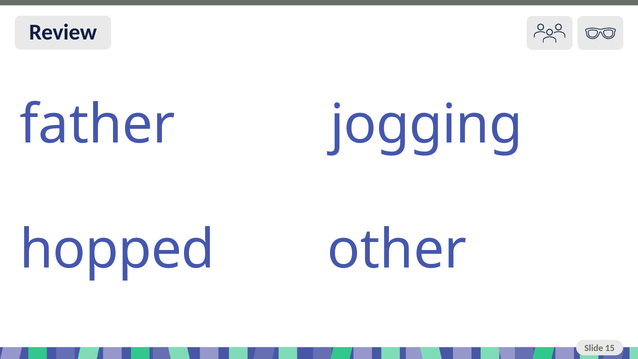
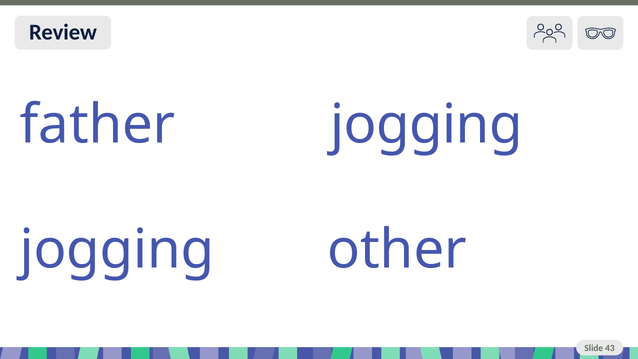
hopped at (117, 249): hopped -> jogging
15: 15 -> 43
